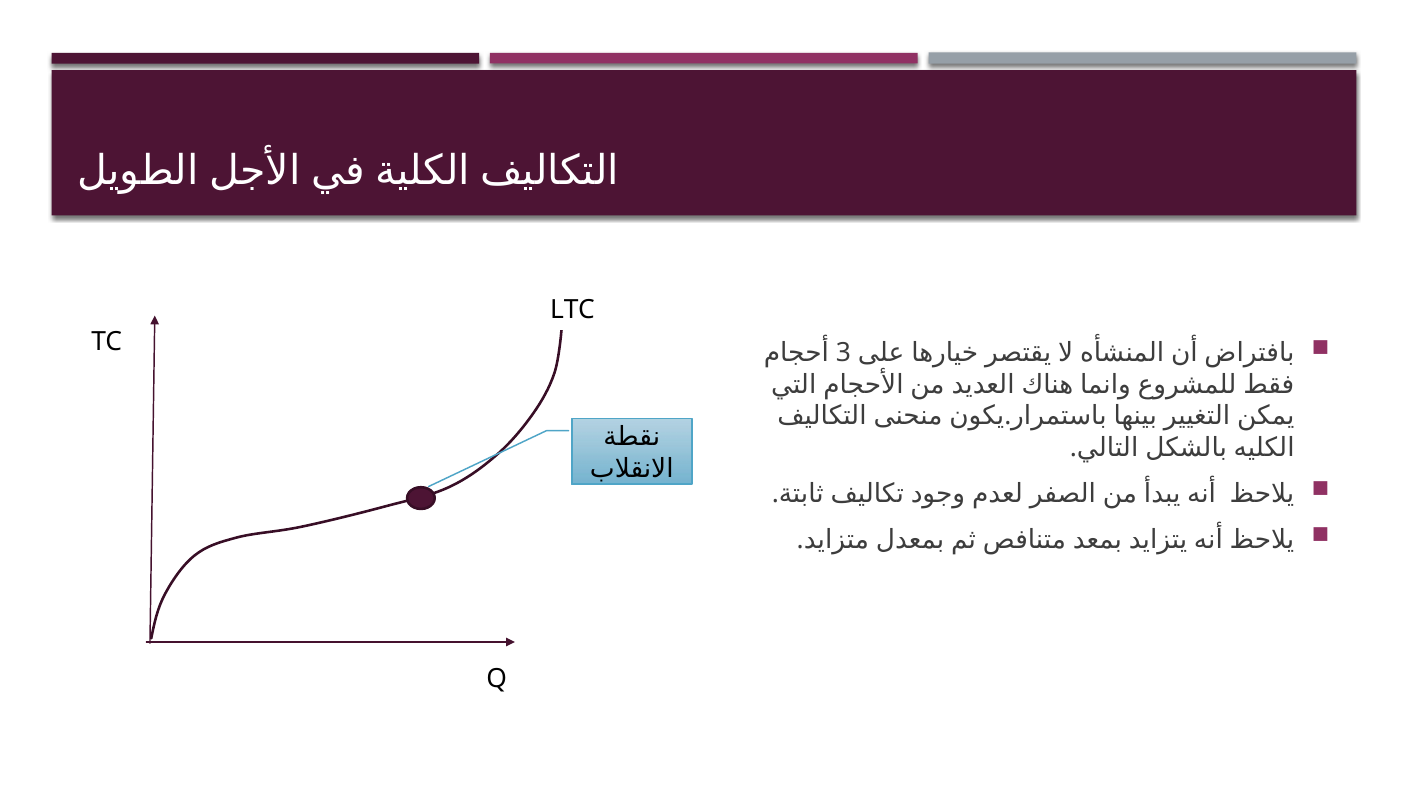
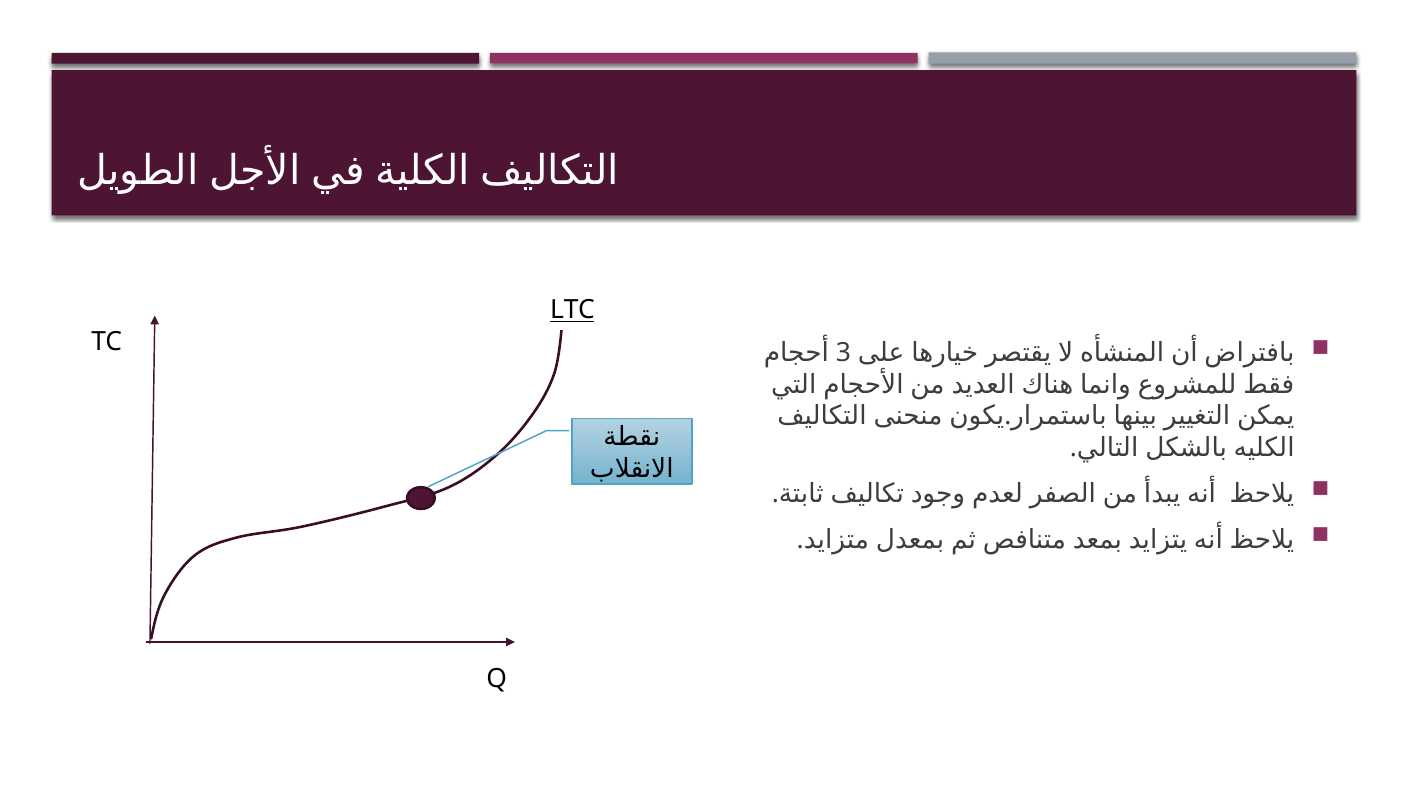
LTC underline: none -> present
